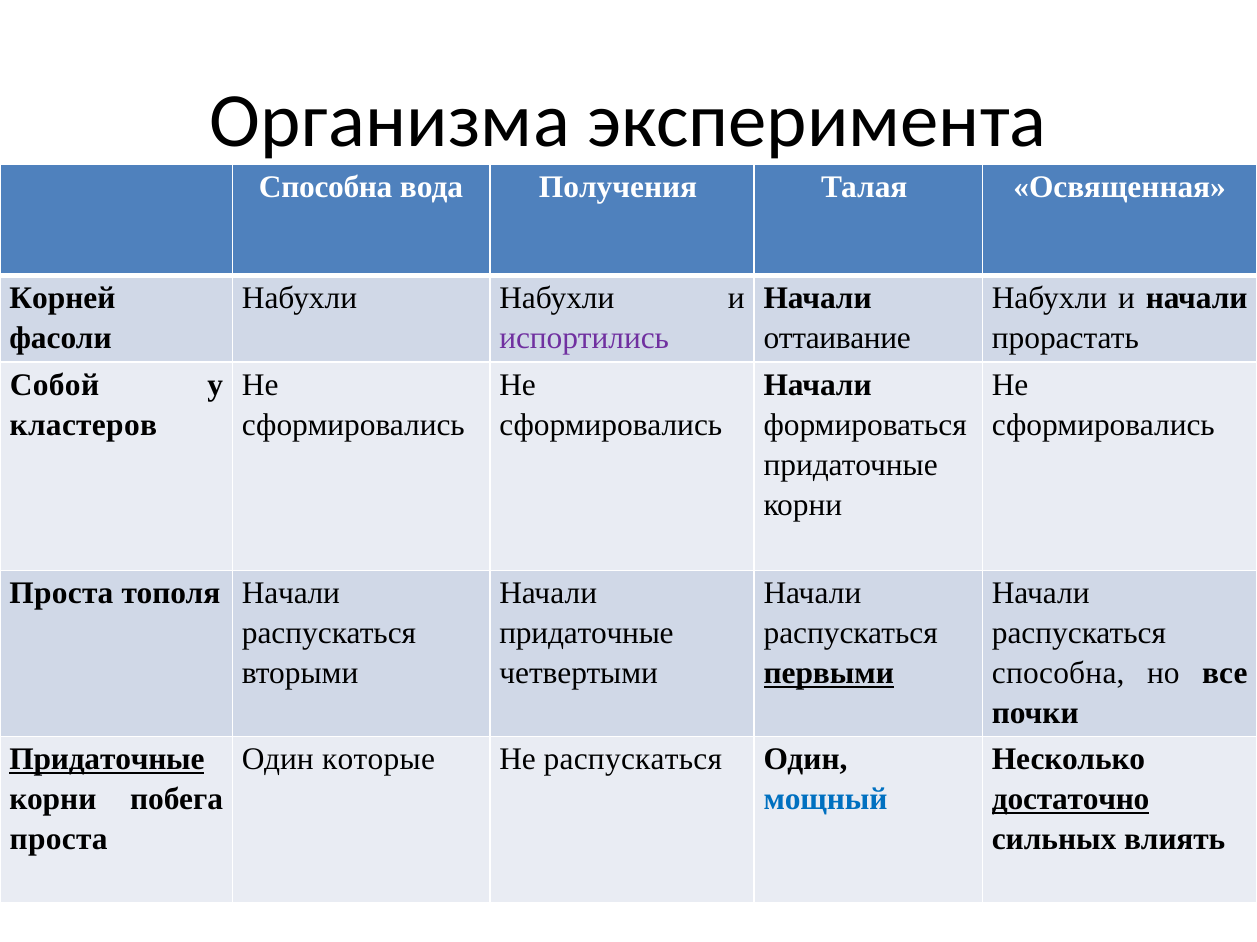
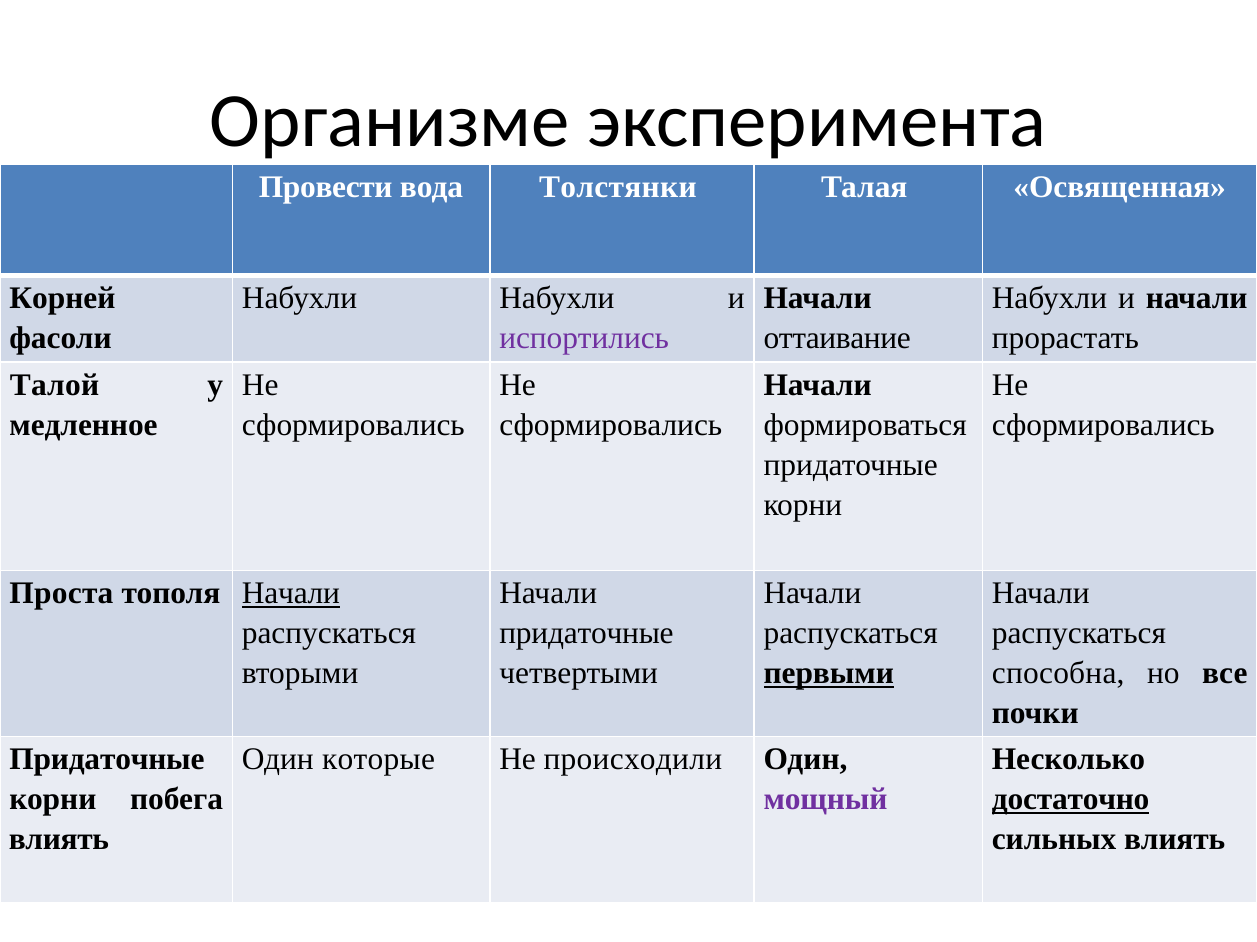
Организма: Организма -> Организме
Способна at (326, 187): Способна -> Провести
Получения: Получения -> Толстянки
Собой: Собой -> Талой
кластеров: кластеров -> медленное
Начали at (291, 594) underline: none -> present
Придаточные at (107, 760) underline: present -> none
Не распускаться: распускаться -> происходили
мощный colour: blue -> purple
проста at (59, 840): проста -> влиять
